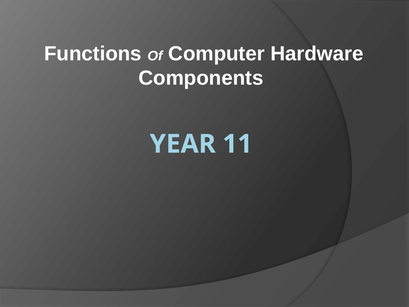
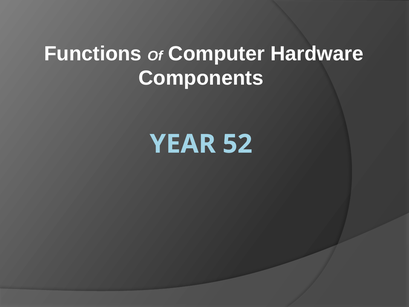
11: 11 -> 52
